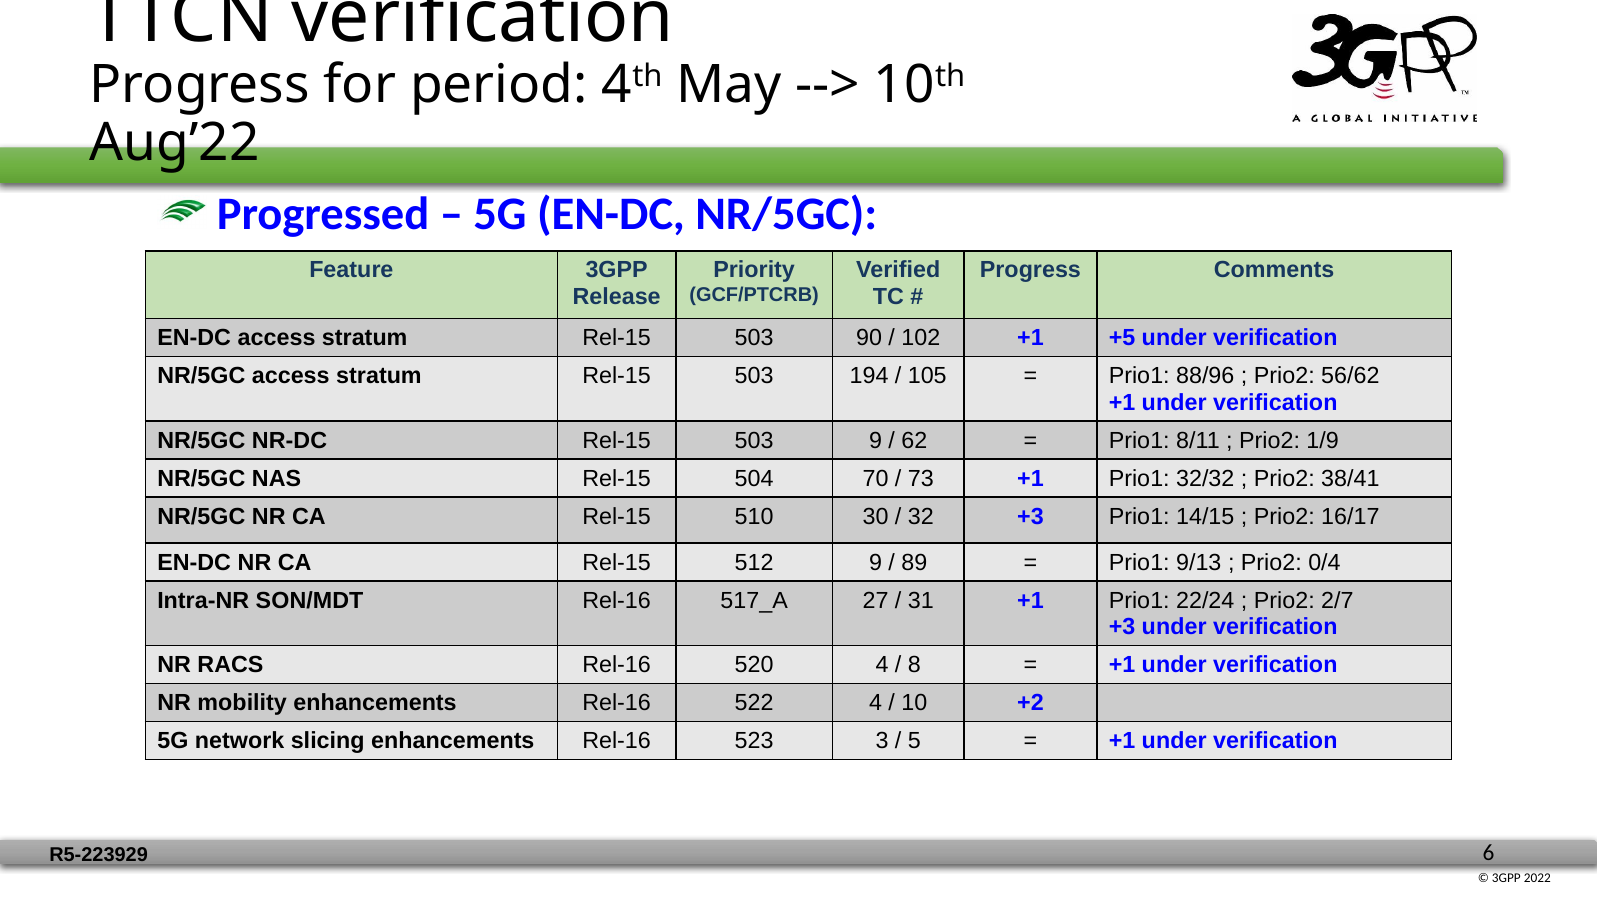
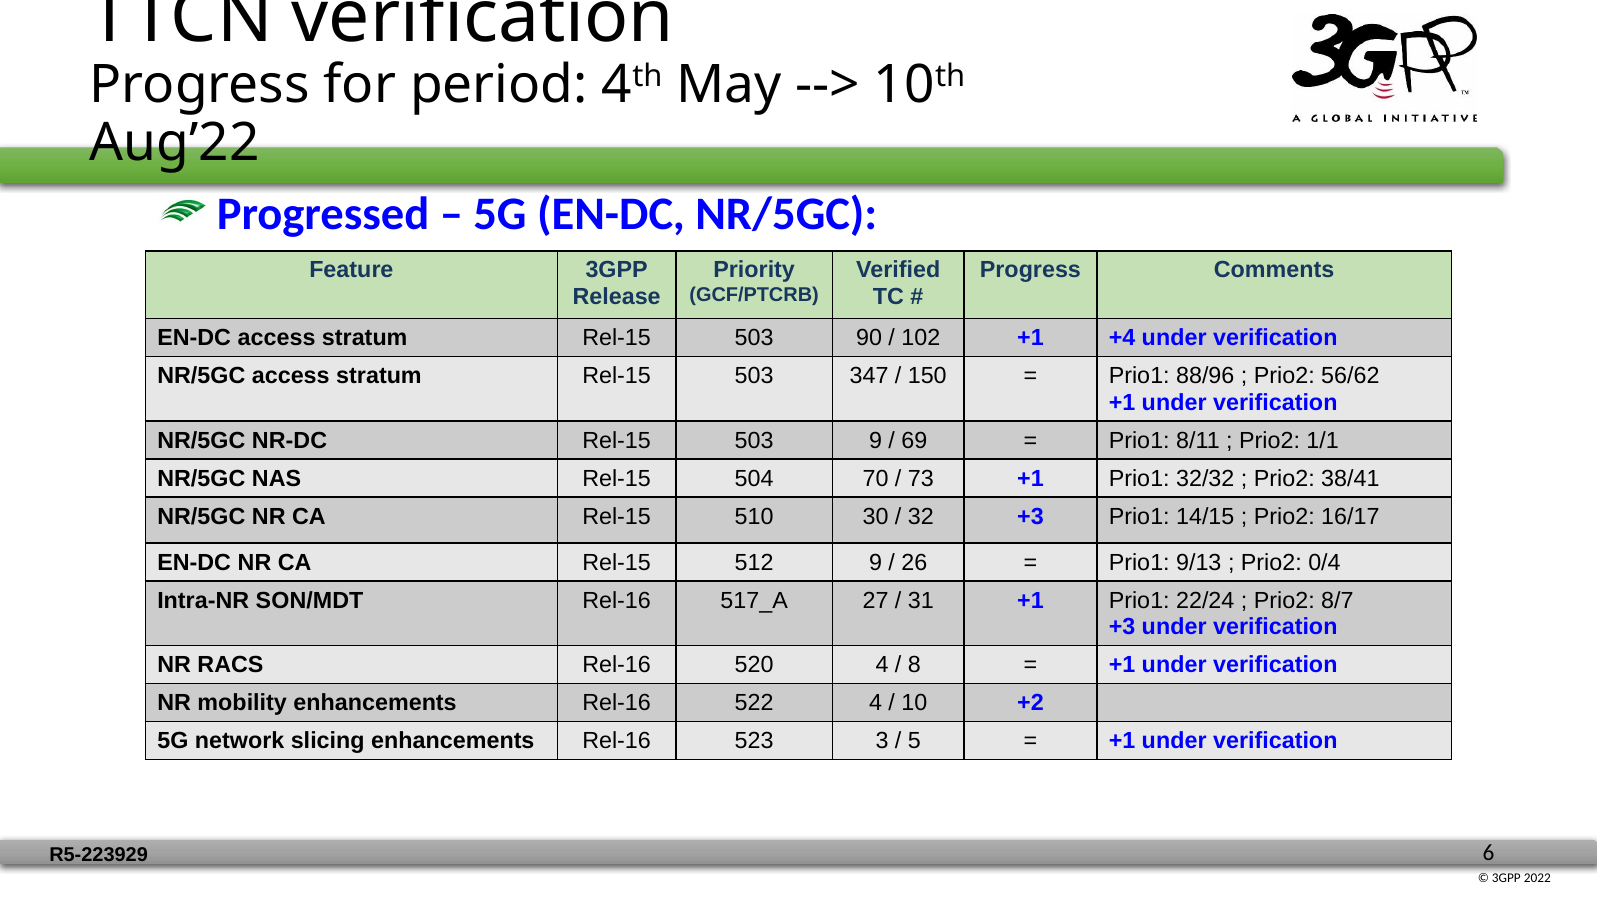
+5: +5 -> +4
194: 194 -> 347
105: 105 -> 150
62: 62 -> 69
1/9: 1/9 -> 1/1
89: 89 -> 26
2/7: 2/7 -> 8/7
